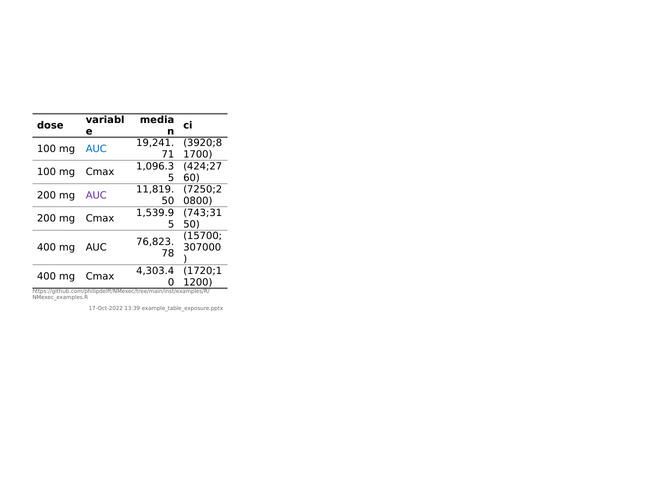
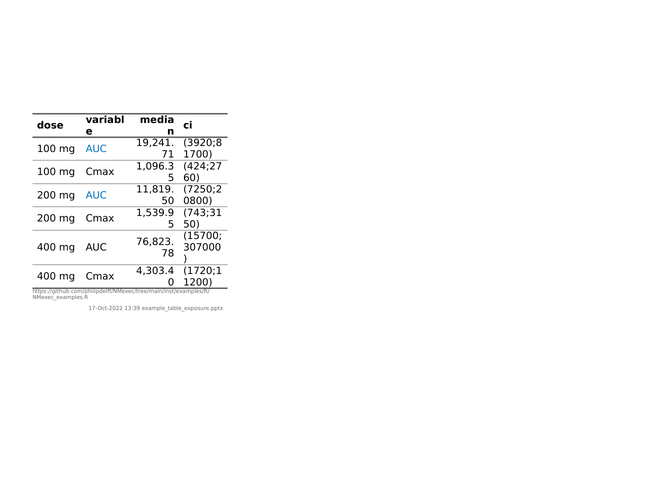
AUC at (96, 195) colour: purple -> blue
